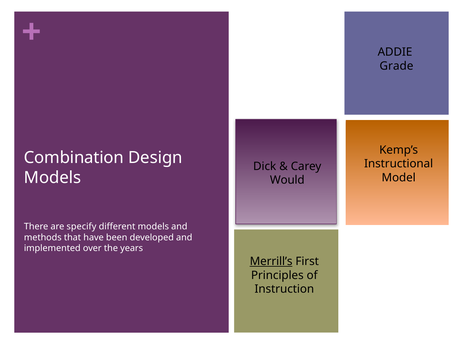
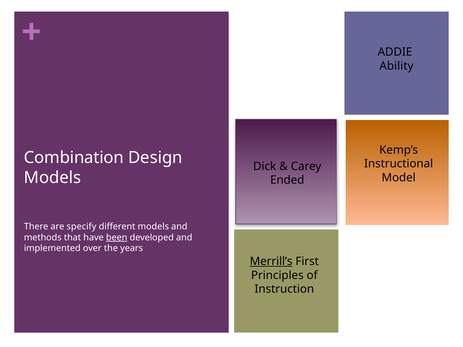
Grade: Grade -> Ability
Would: Would -> Ended
been underline: none -> present
